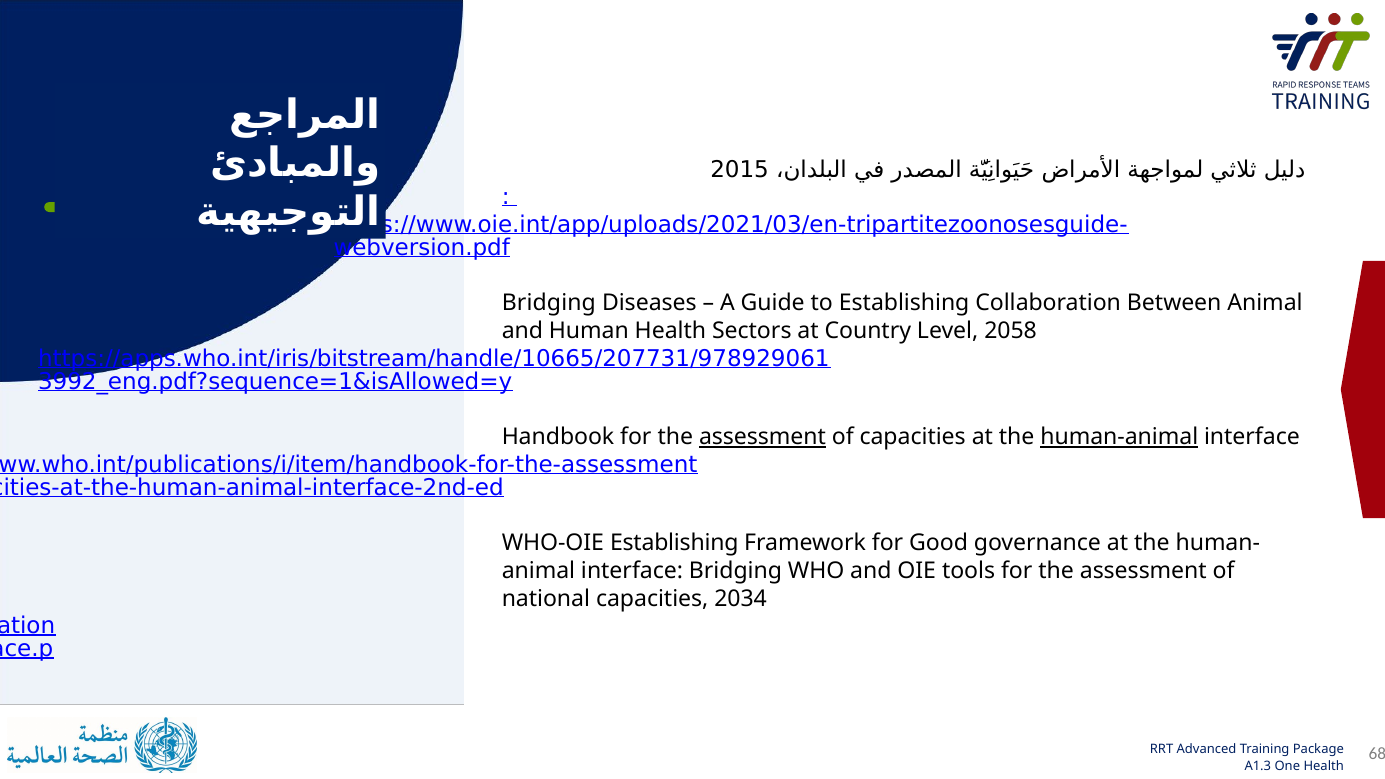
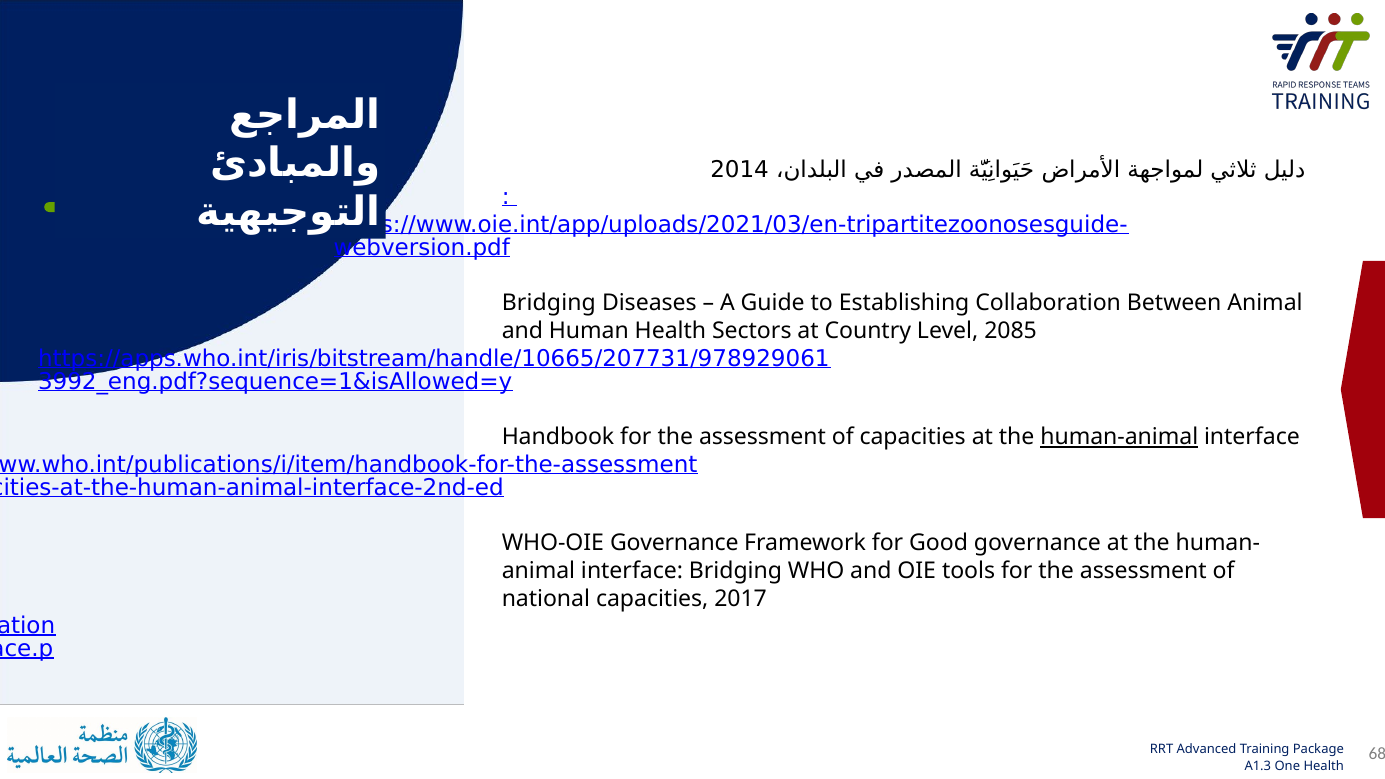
2015: 2015 -> 2014
2058: 2058 -> 2085
assessment at (763, 437) underline: present -> none
WHO-OIE Establishing: Establishing -> Governance
2034: 2034 -> 2017
